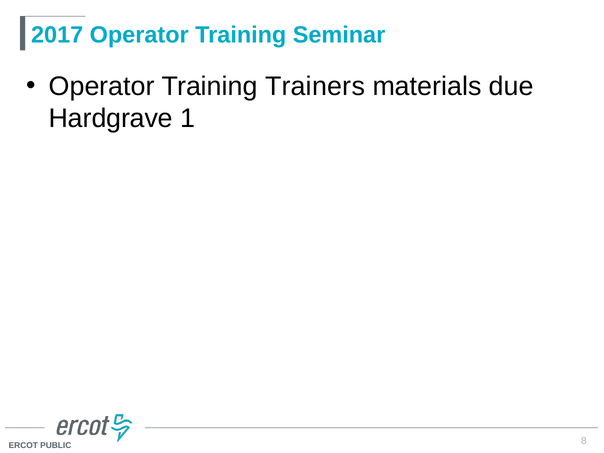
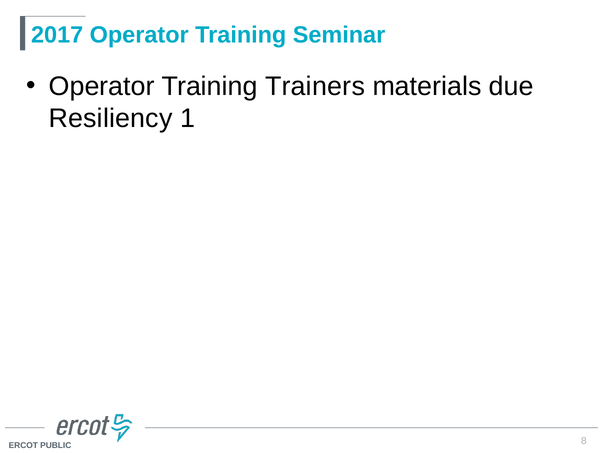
Hardgrave: Hardgrave -> Resiliency
